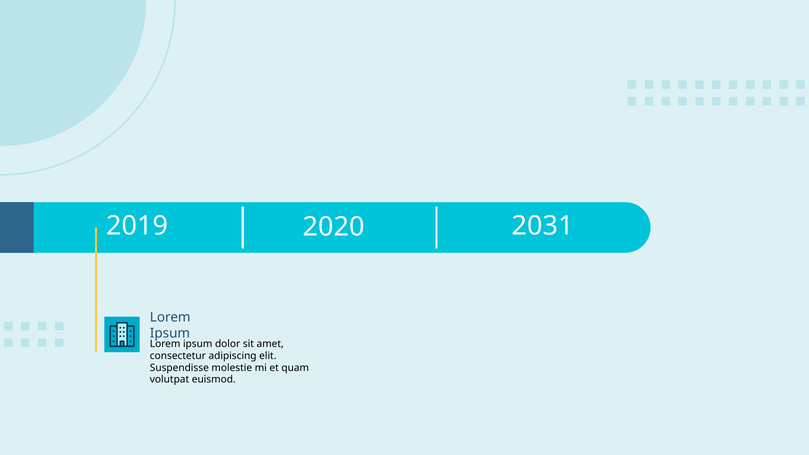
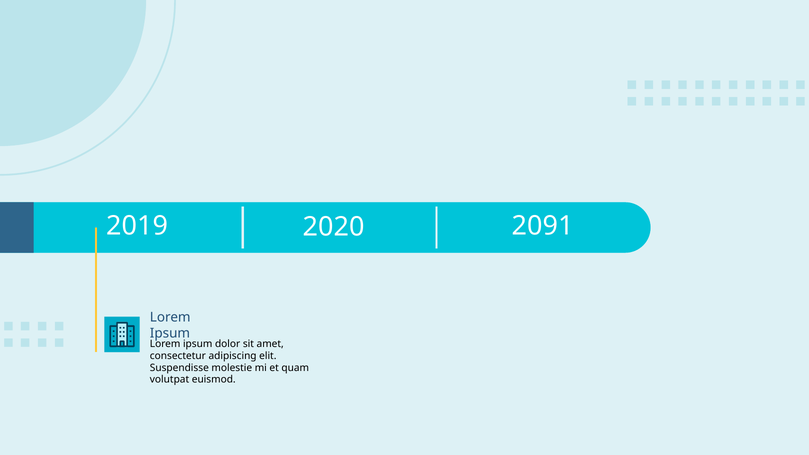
2031: 2031 -> 2091
